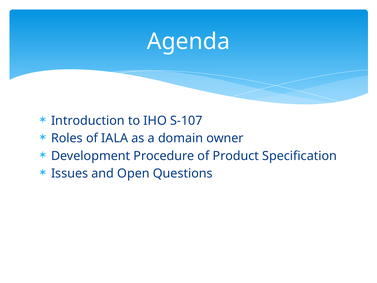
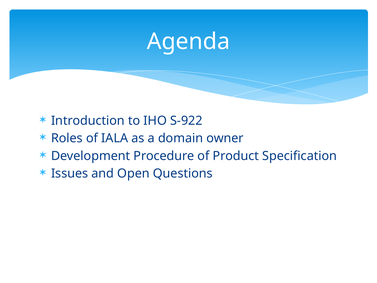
S-107: S-107 -> S-922
